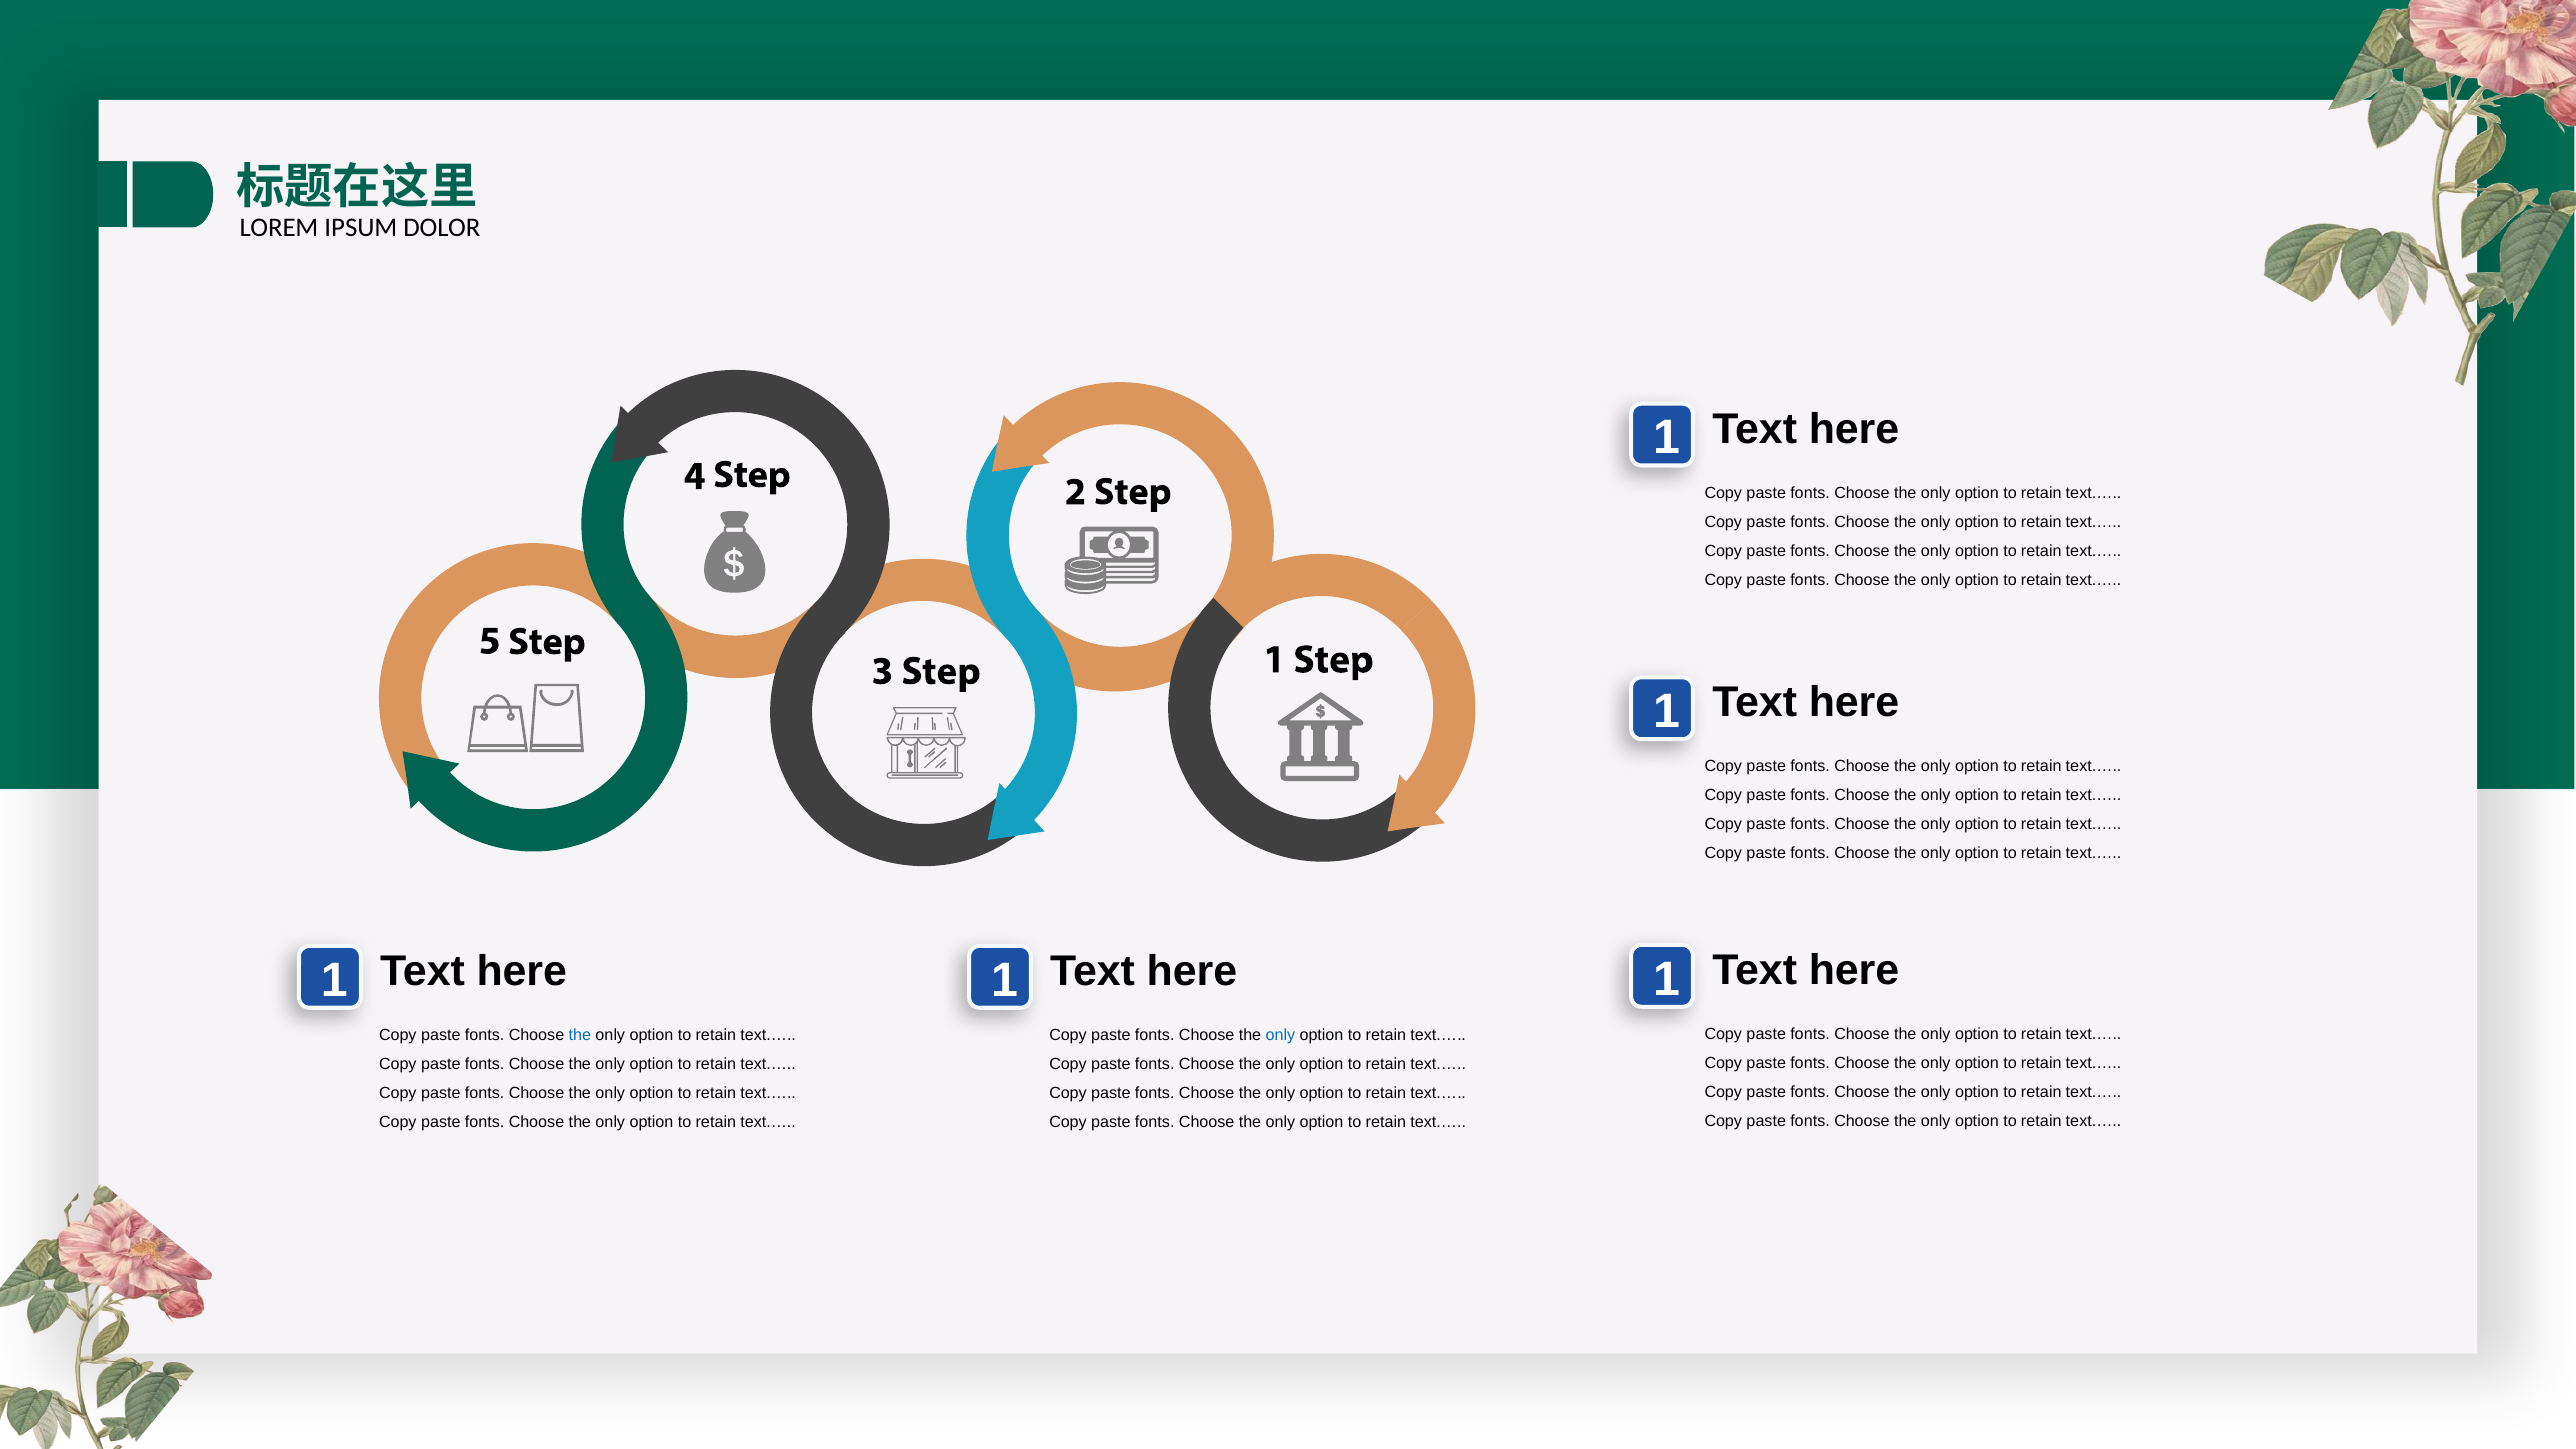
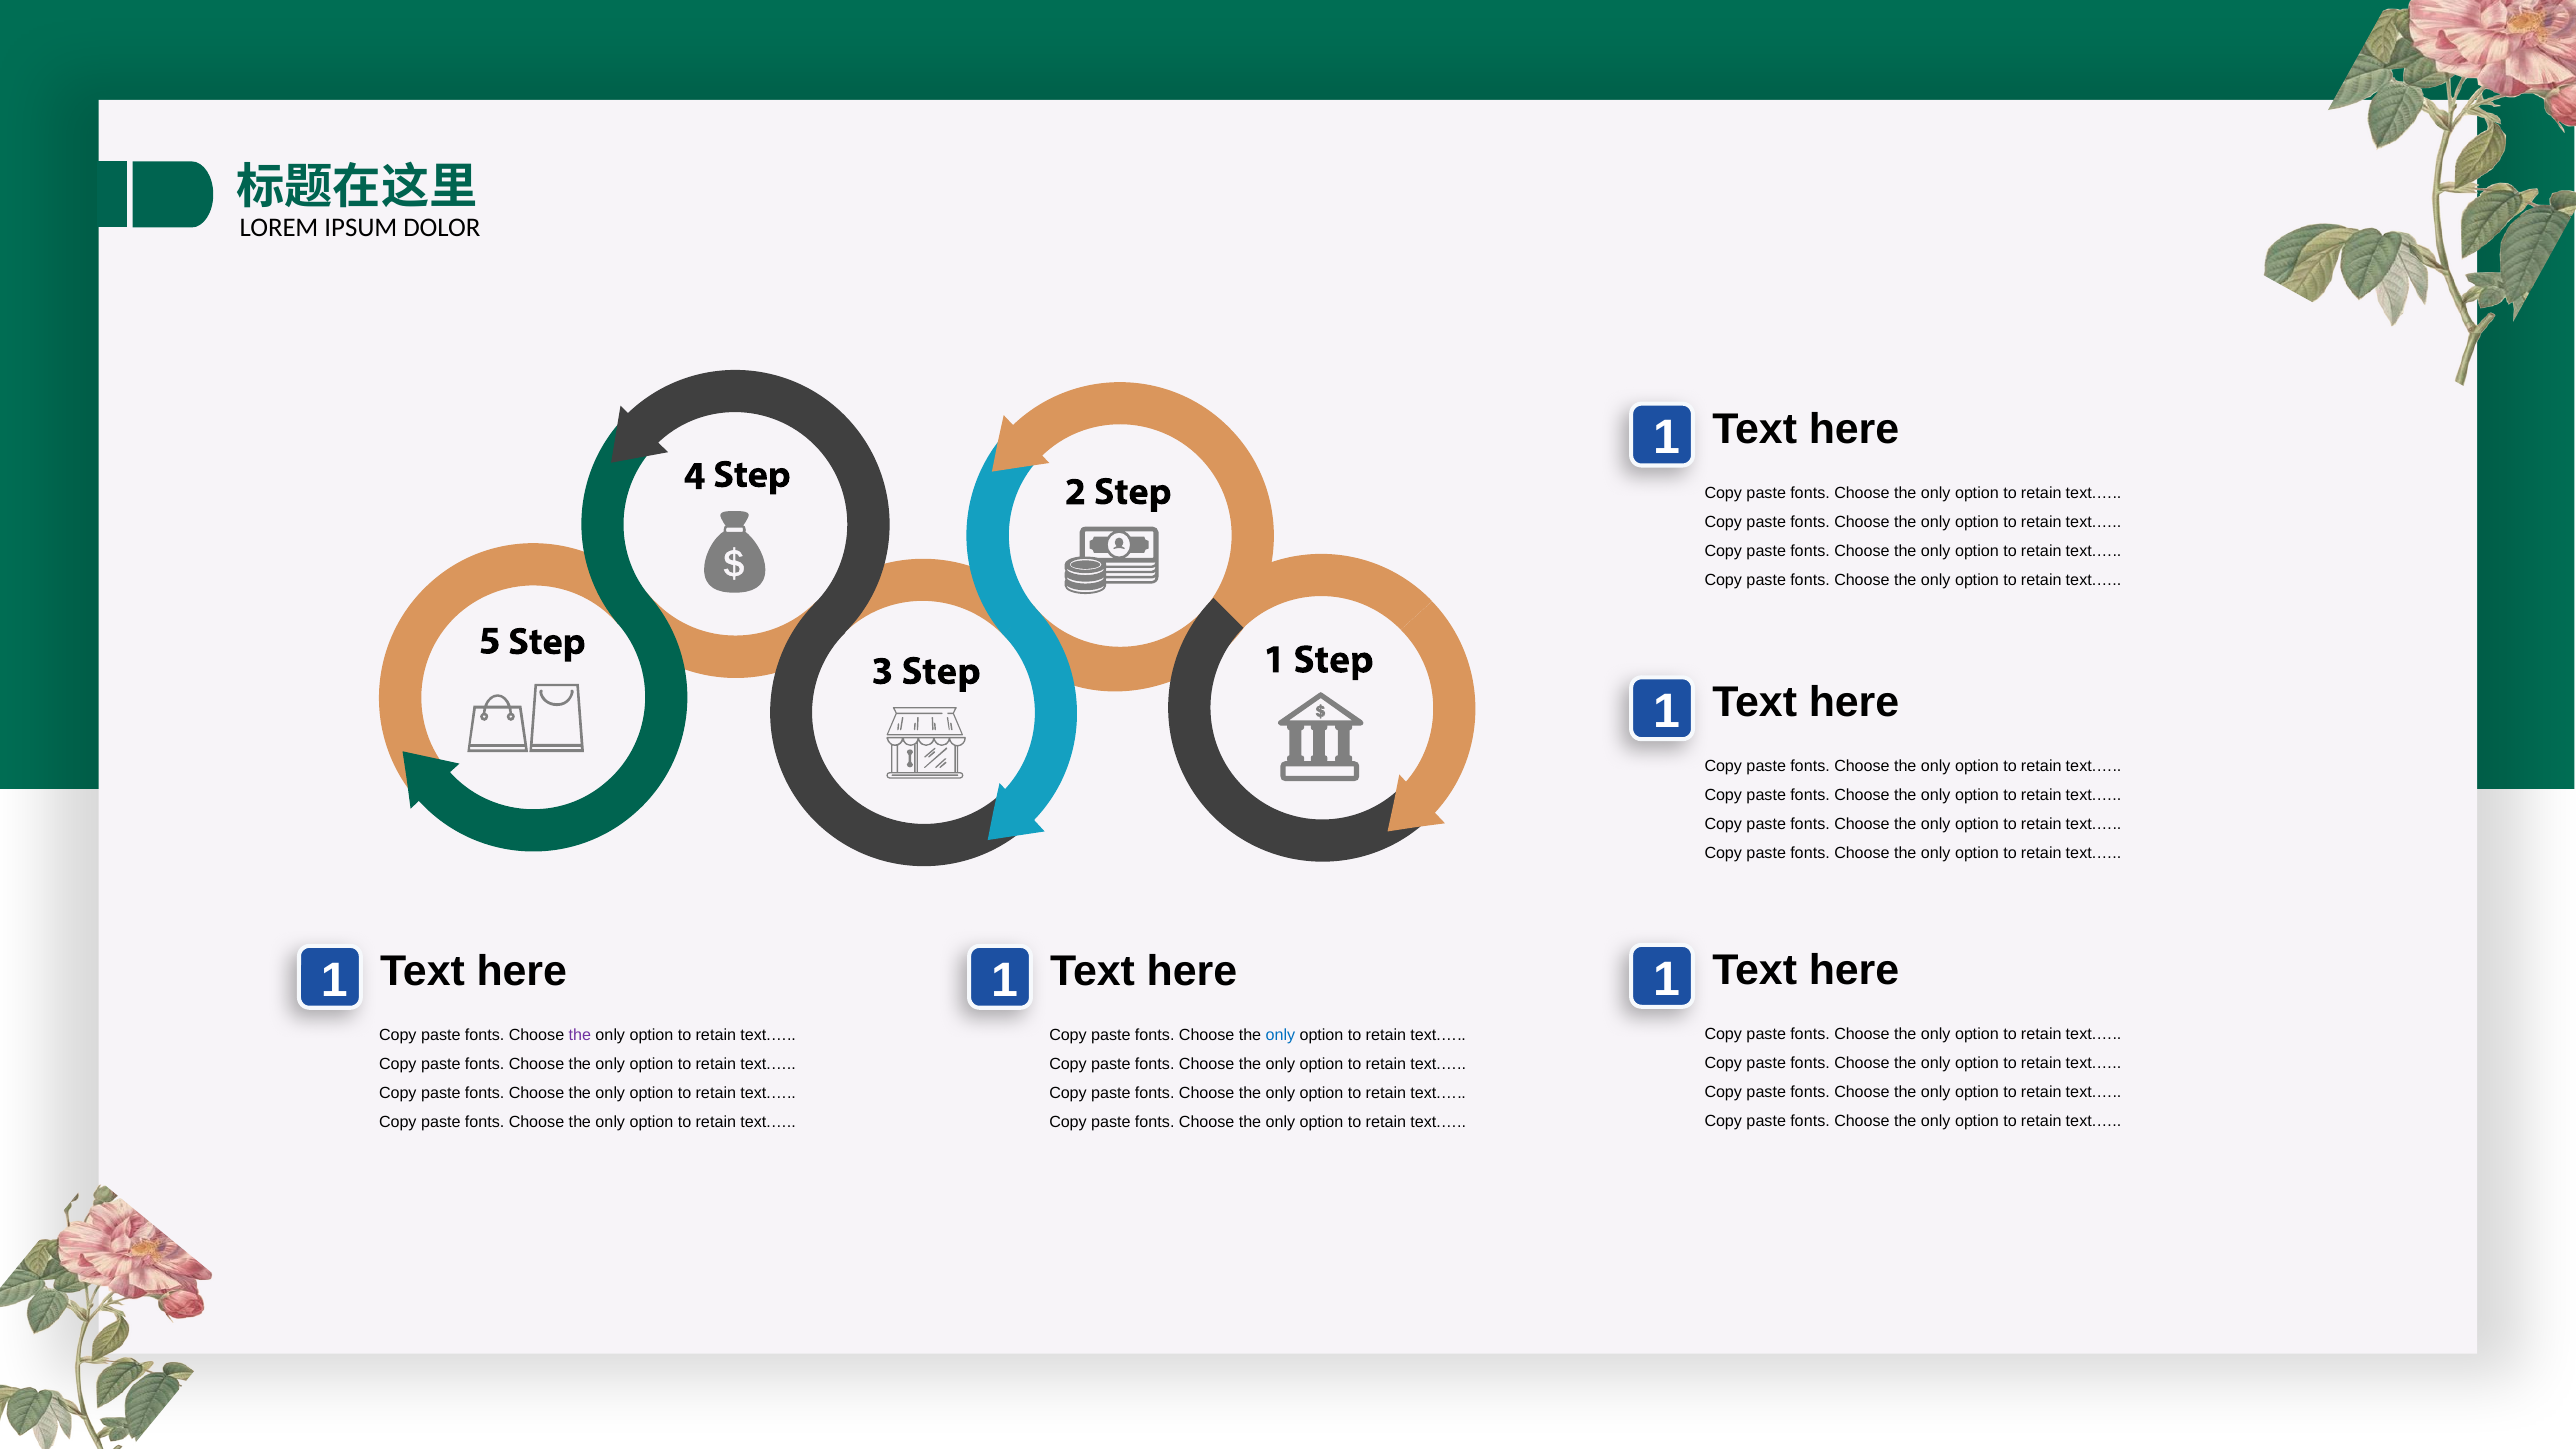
the at (580, 1035) colour: blue -> purple
